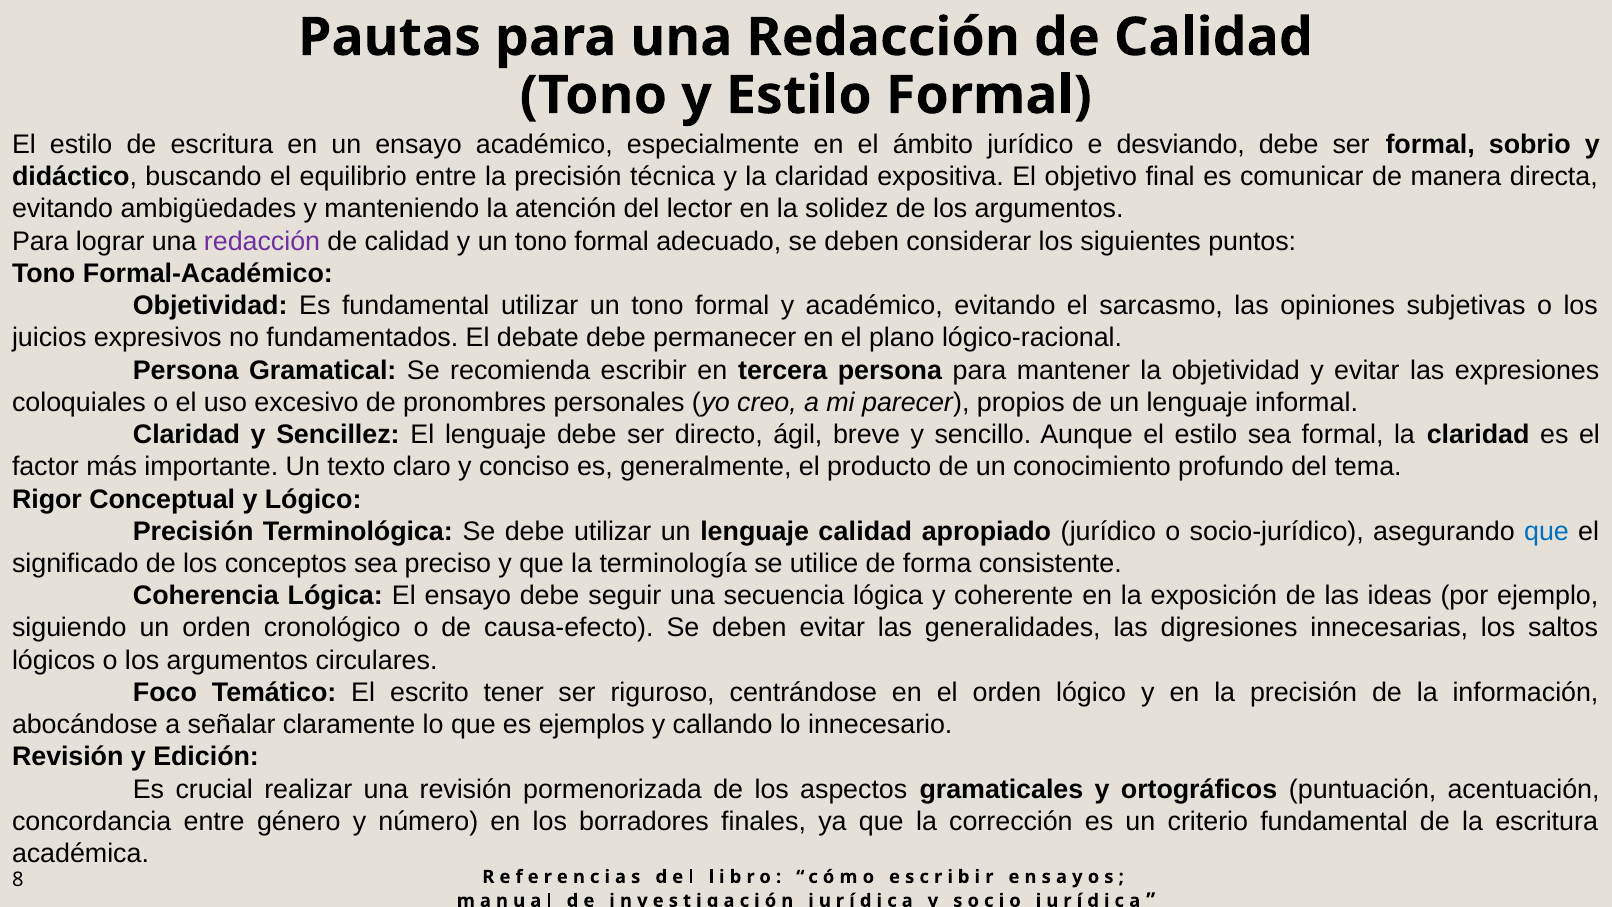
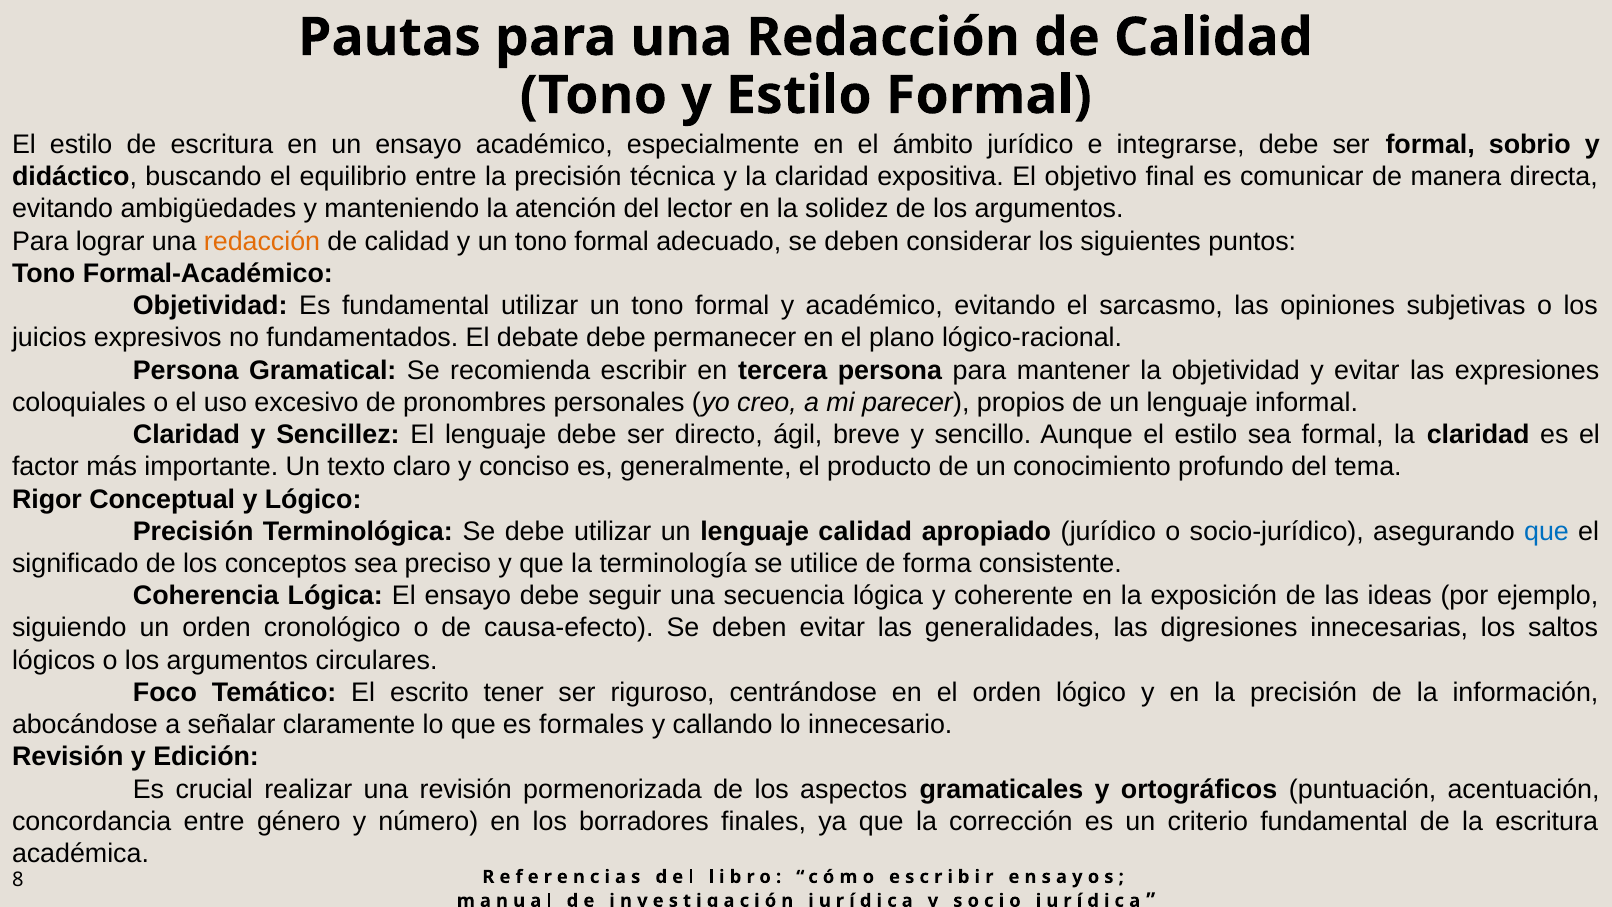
desviando: desviando -> integrarse
redacción at (262, 241) colour: purple -> orange
ejemplos: ejemplos -> formales
